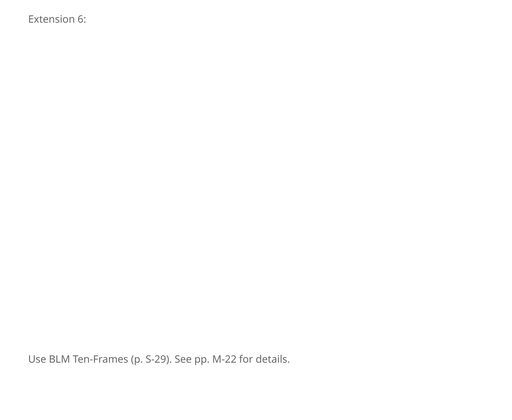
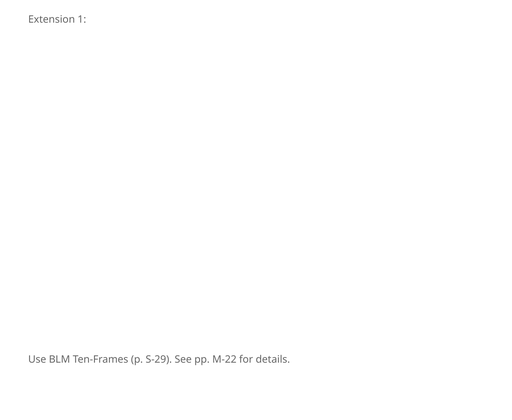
6: 6 -> 1
